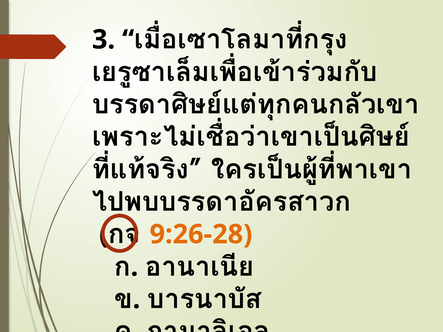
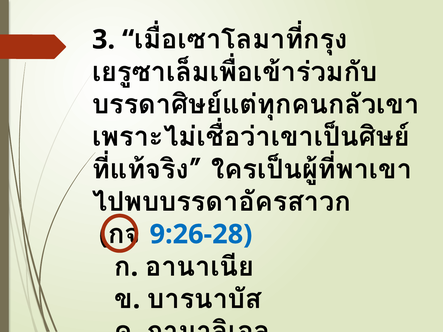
9:26-28 colour: orange -> blue
